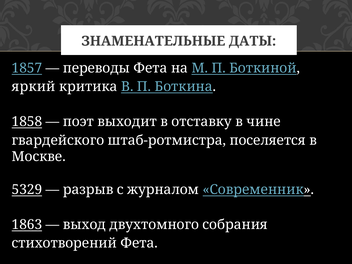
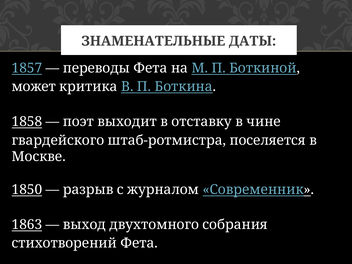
яркий: яркий -> может
5329: 5329 -> 1850
